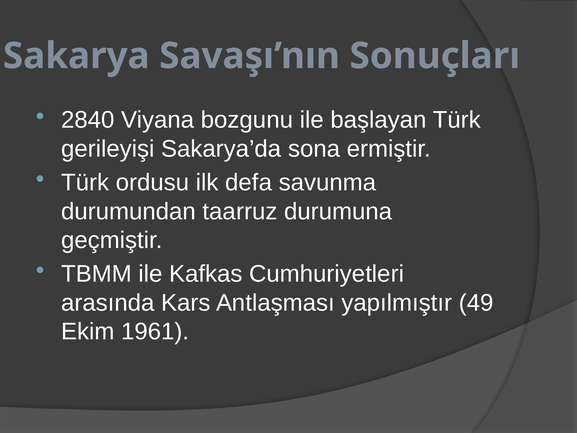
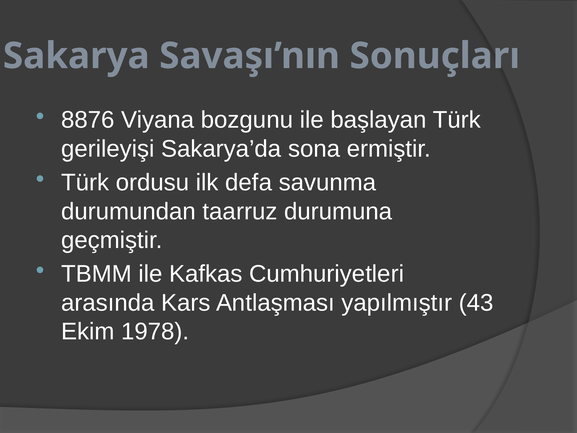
2840: 2840 -> 8876
49: 49 -> 43
1961: 1961 -> 1978
